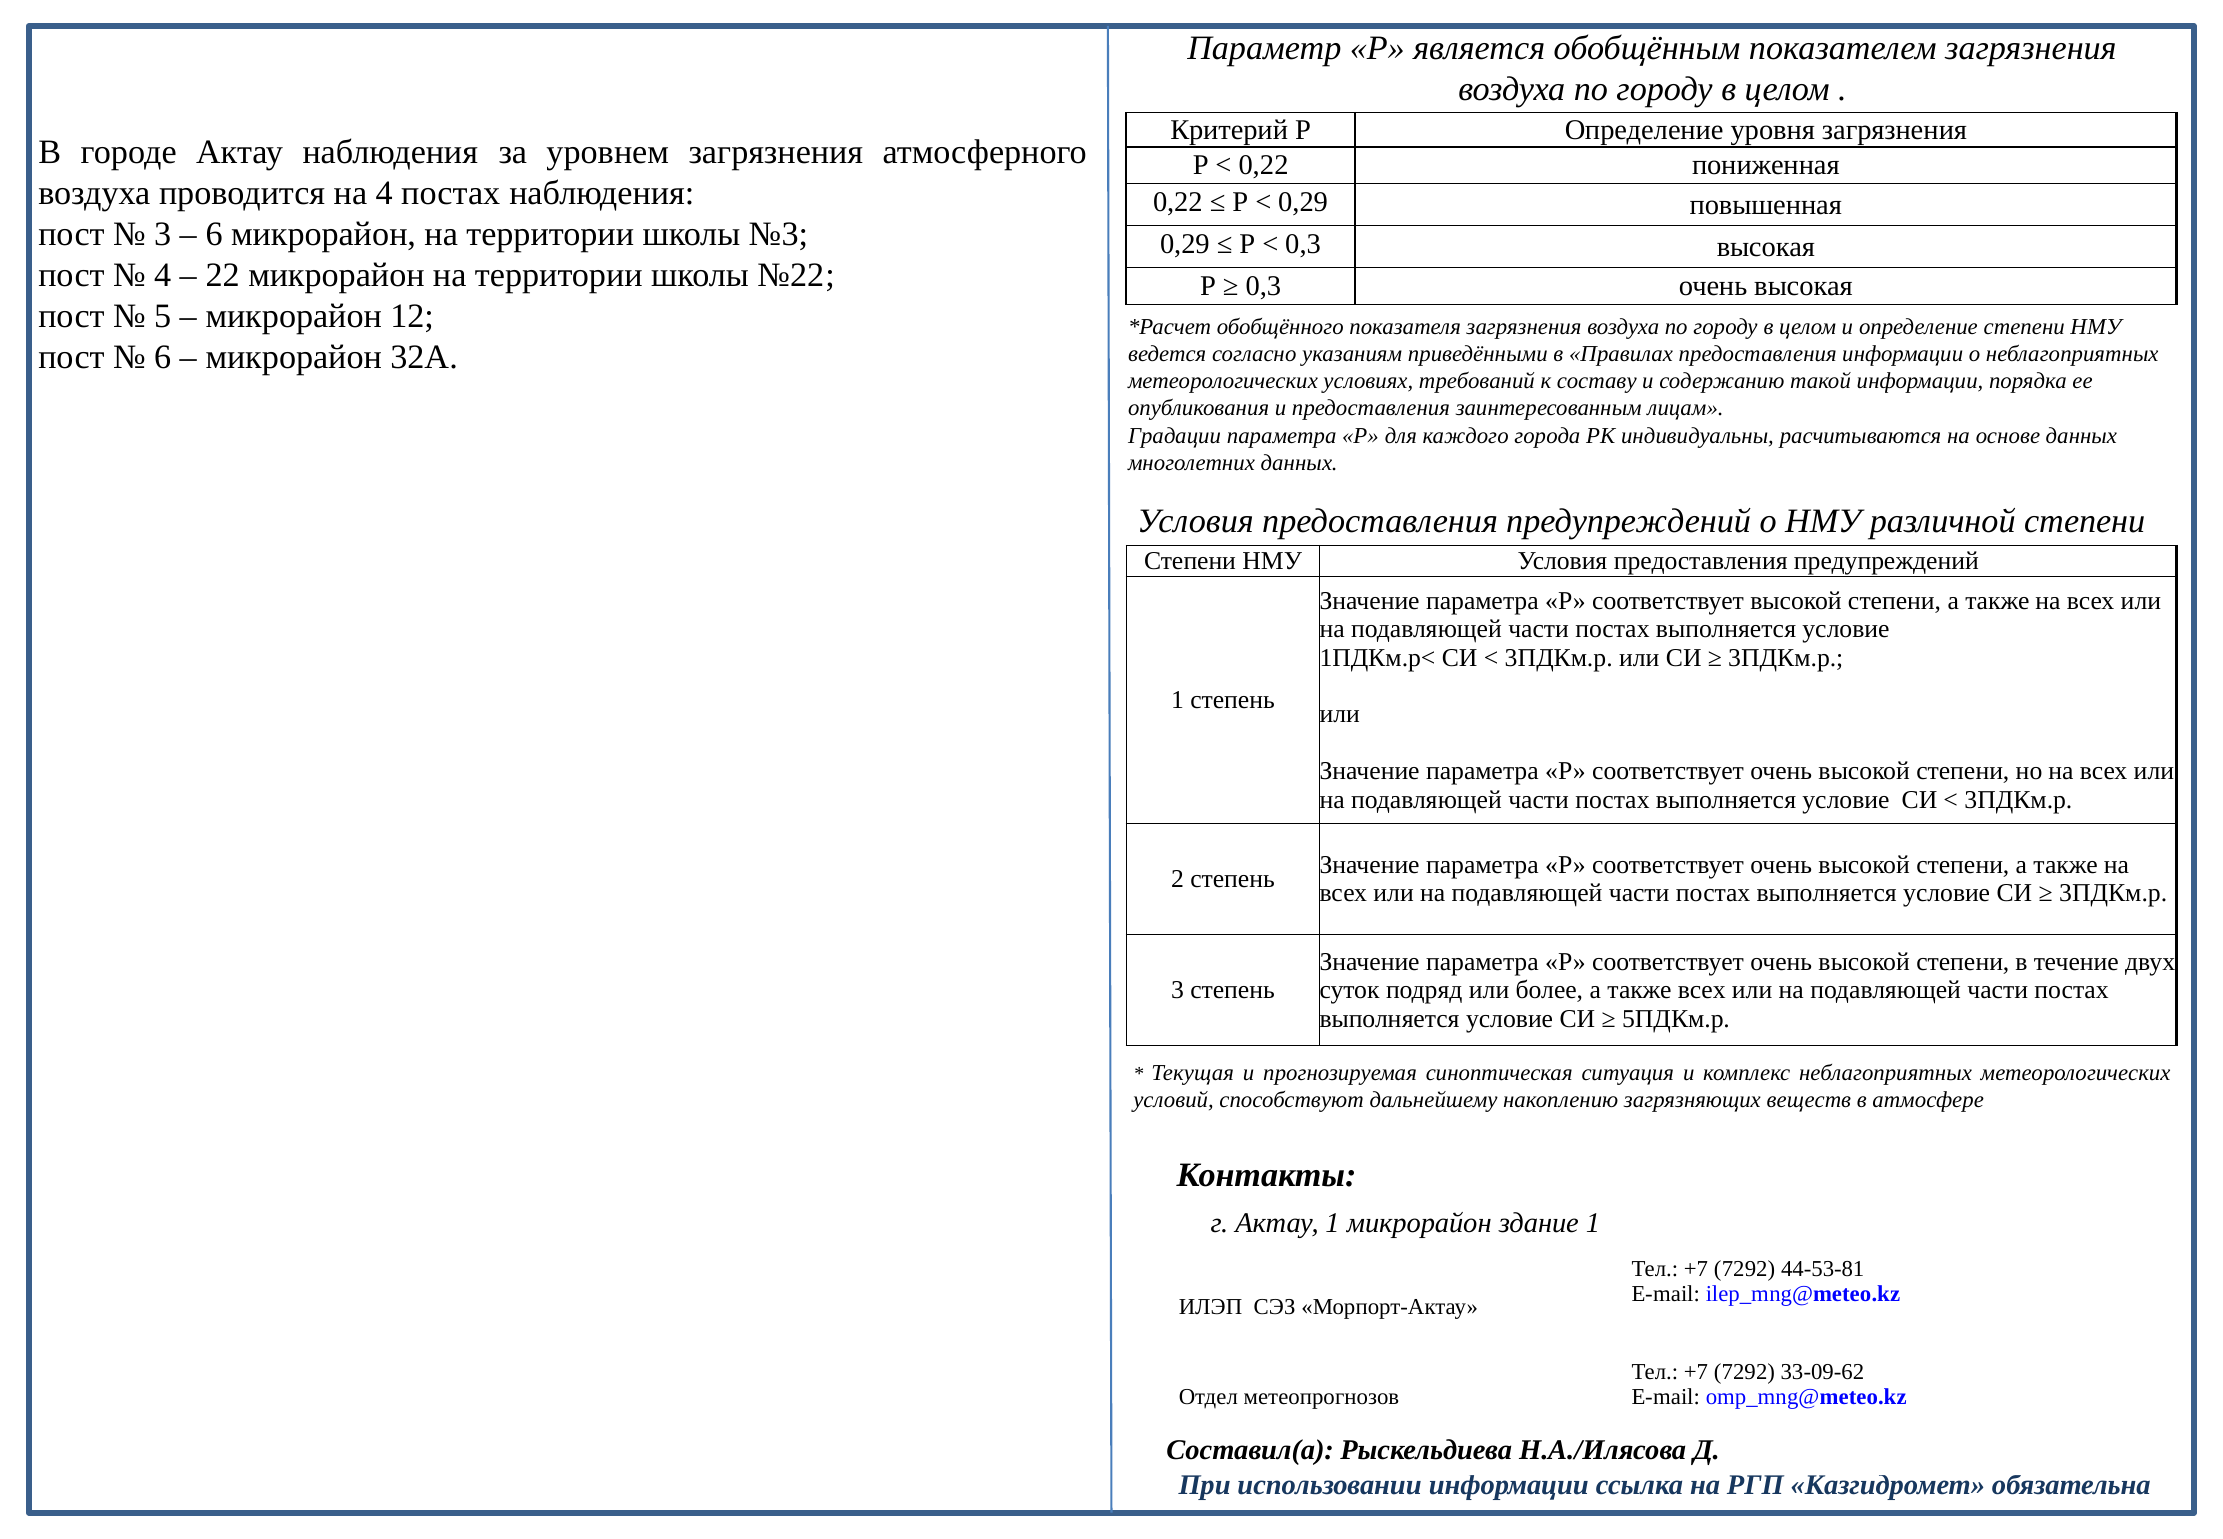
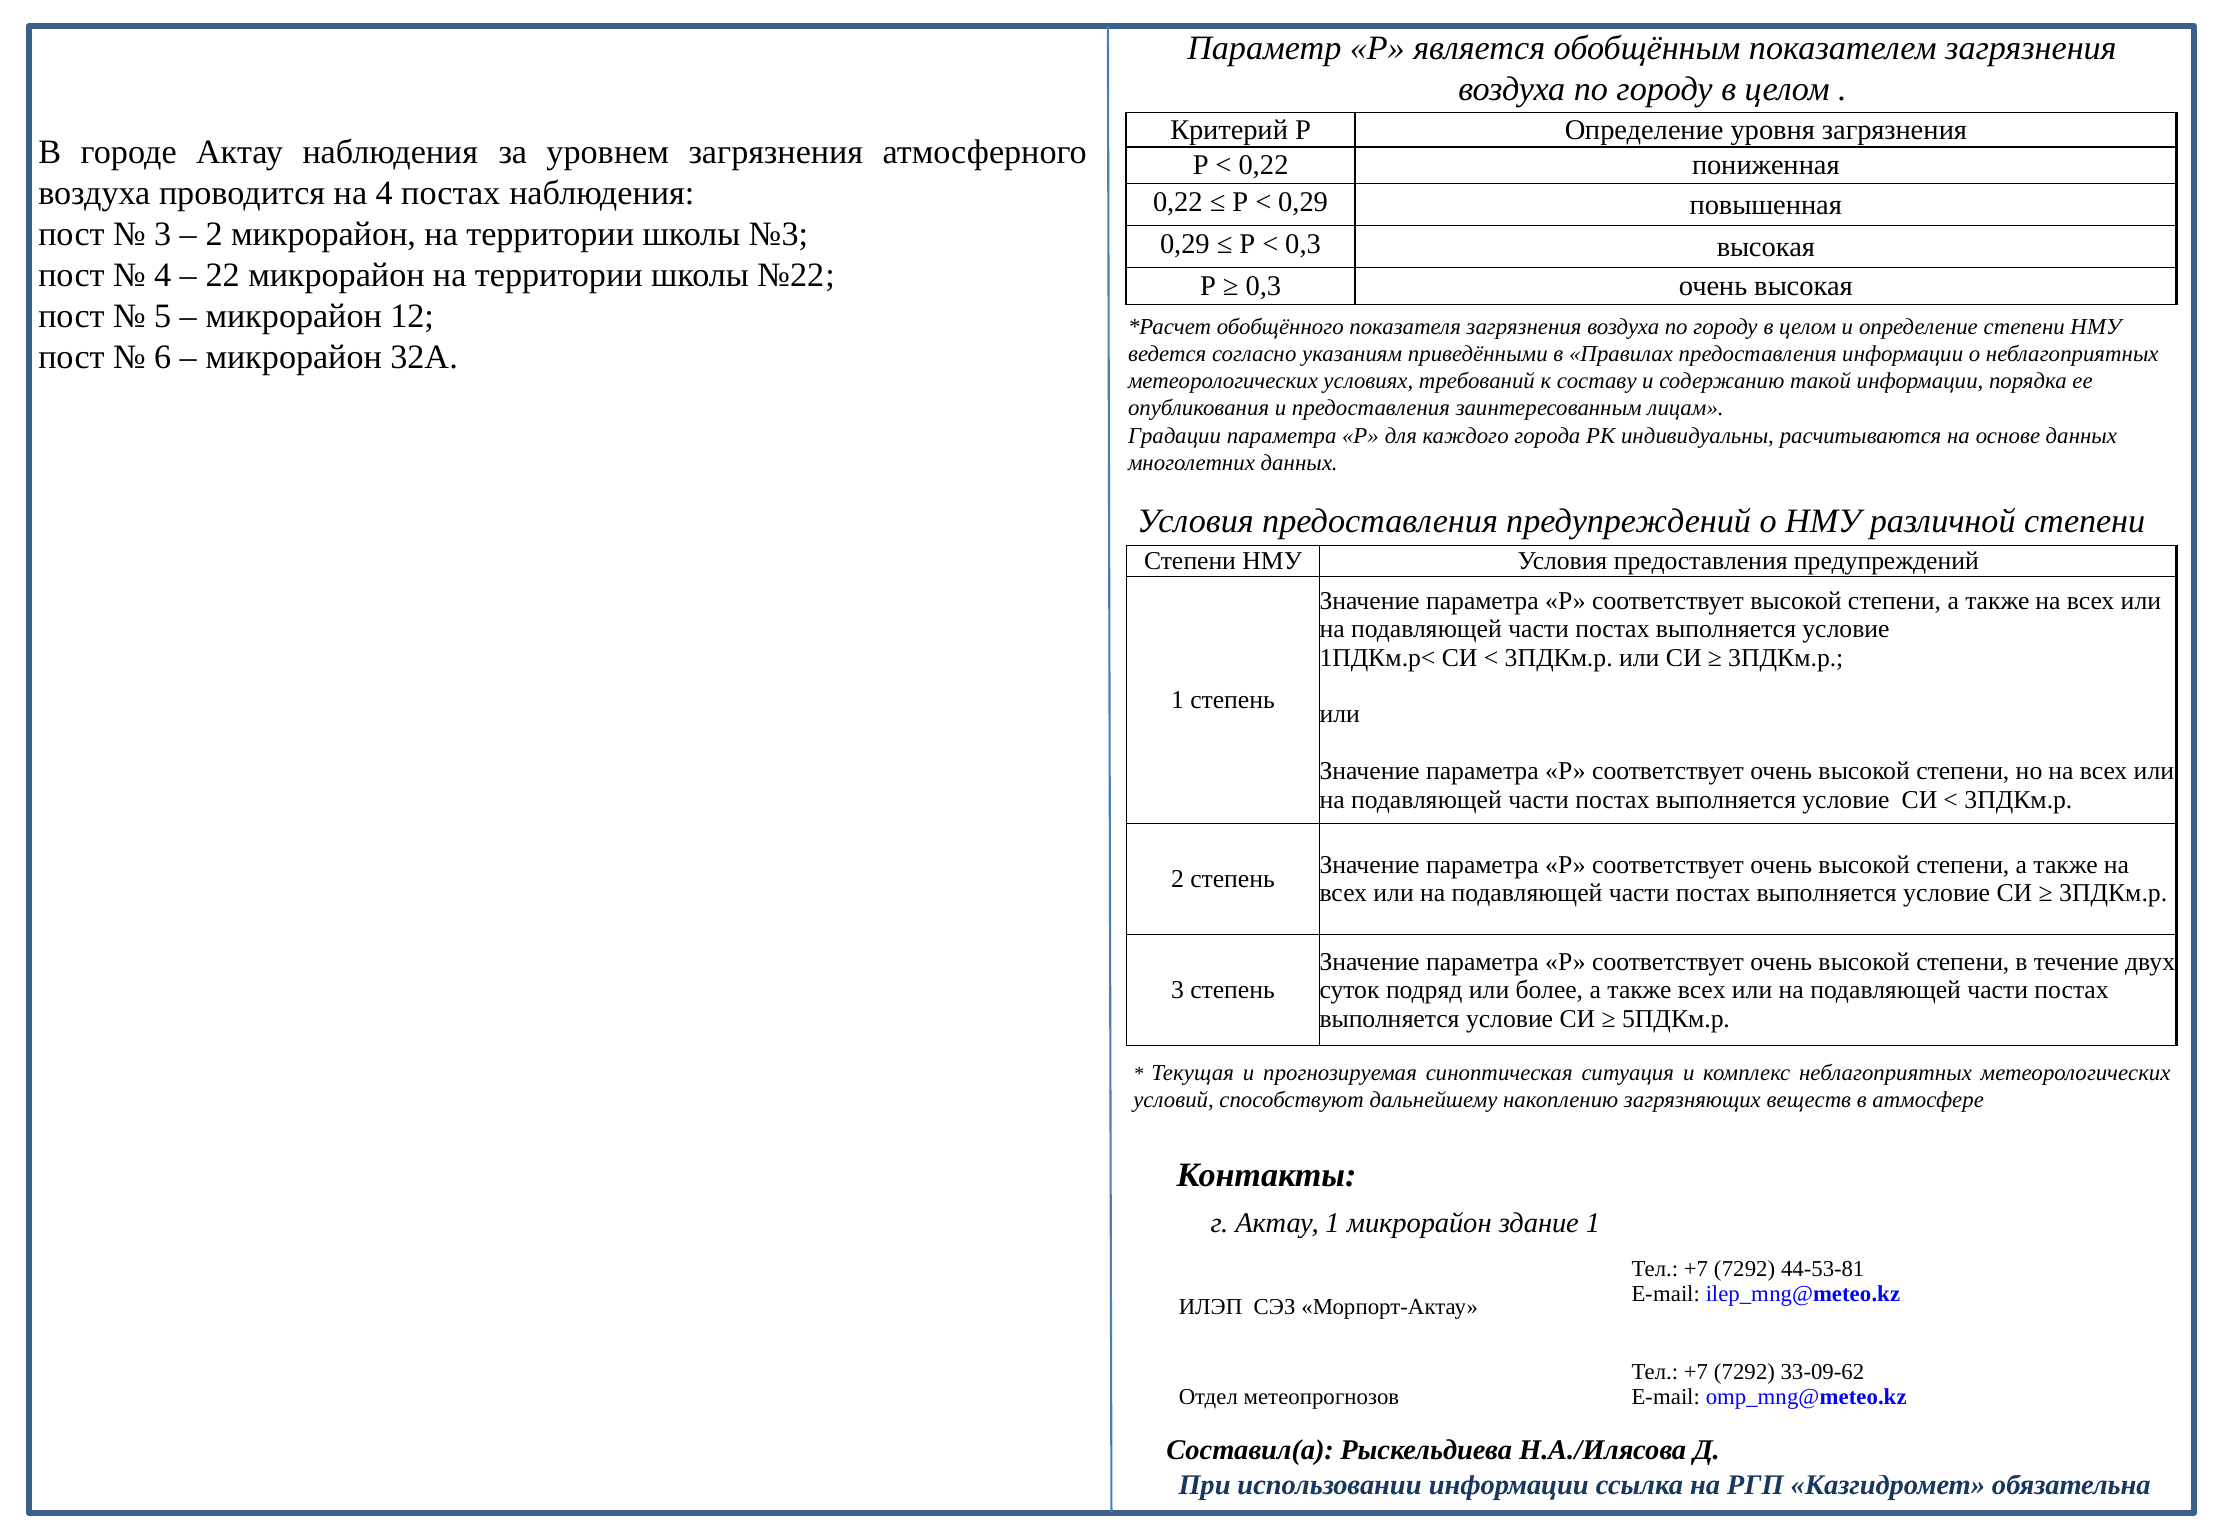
6 at (214, 234): 6 -> 2
